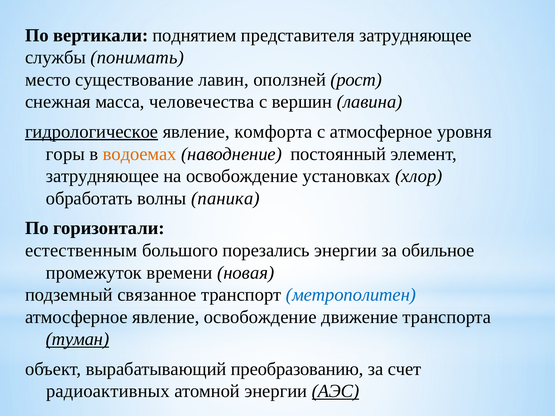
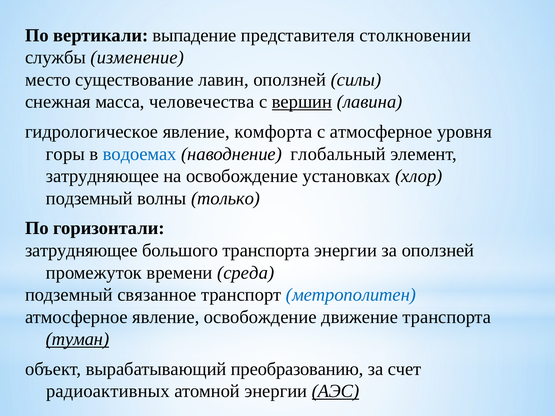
поднятием: поднятием -> выпадение
представителя затрудняющее: затрудняющее -> столкновении
понимать: понимать -> изменение
рост: рост -> силы
вершин underline: none -> present
гидрологическое underline: present -> none
водоемах colour: orange -> blue
постоянный: постоянный -> глобальный
обработать at (89, 198): обработать -> подземный
паника: паника -> только
естественным at (81, 251): естественным -> затрудняющее
большого порезались: порезались -> транспорта
за обильное: обильное -> оползней
новая: новая -> среда
